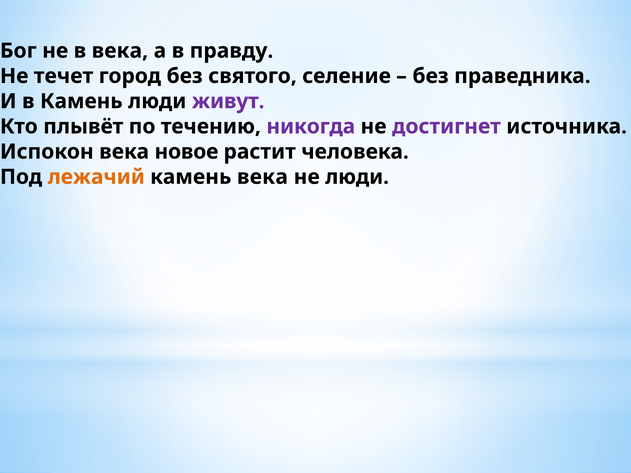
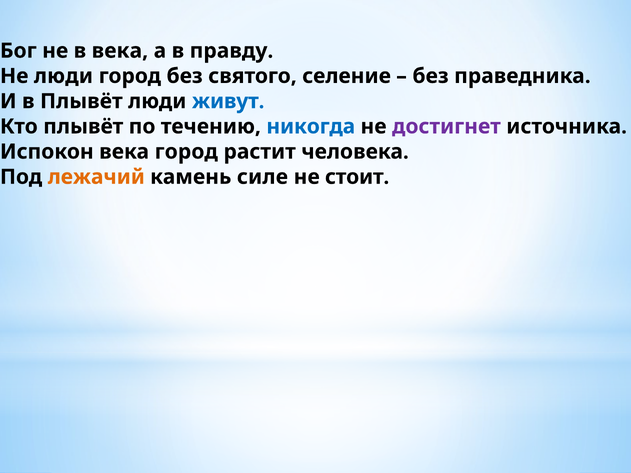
Не течет: течет -> люди
в Камень: Камень -> Плывёт
живут colour: purple -> blue
никогда colour: purple -> blue
века новое: новое -> город
камень века: века -> силе
не люди: люди -> стоит
